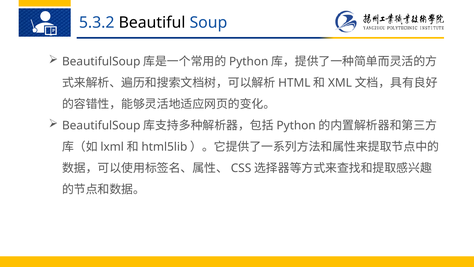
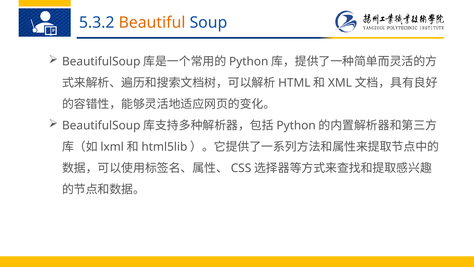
Beautiful colour: black -> orange
